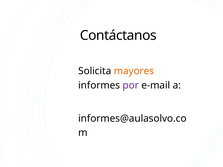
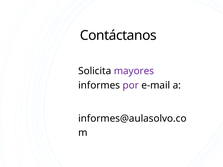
mayores colour: orange -> purple
